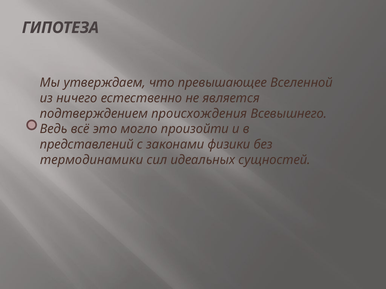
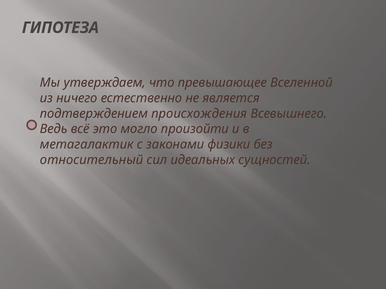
представлений: представлений -> метагалактик
термодинамики: термодинамики -> относительный
